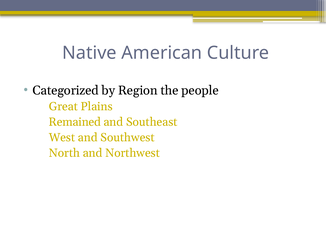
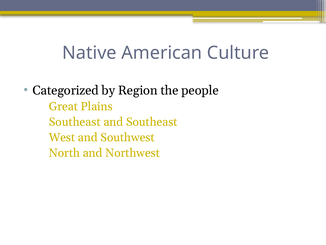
Remained at (75, 122): Remained -> Southeast
